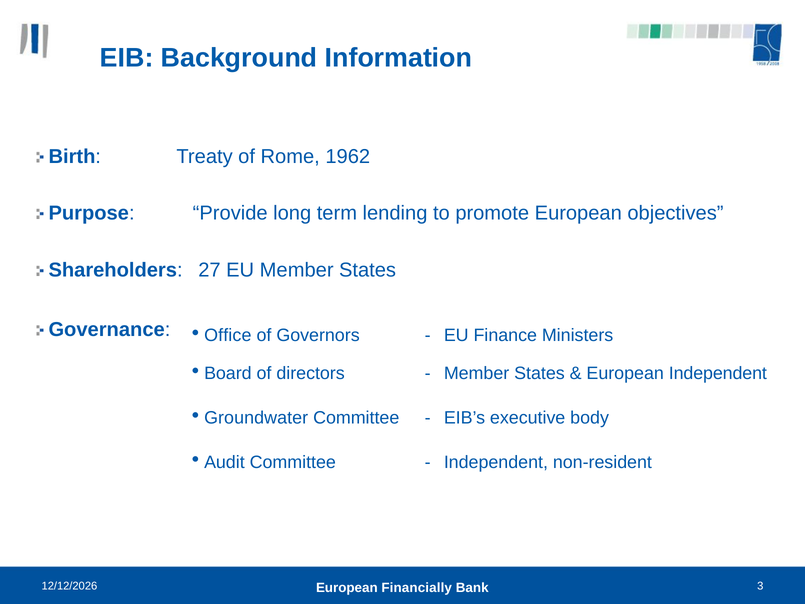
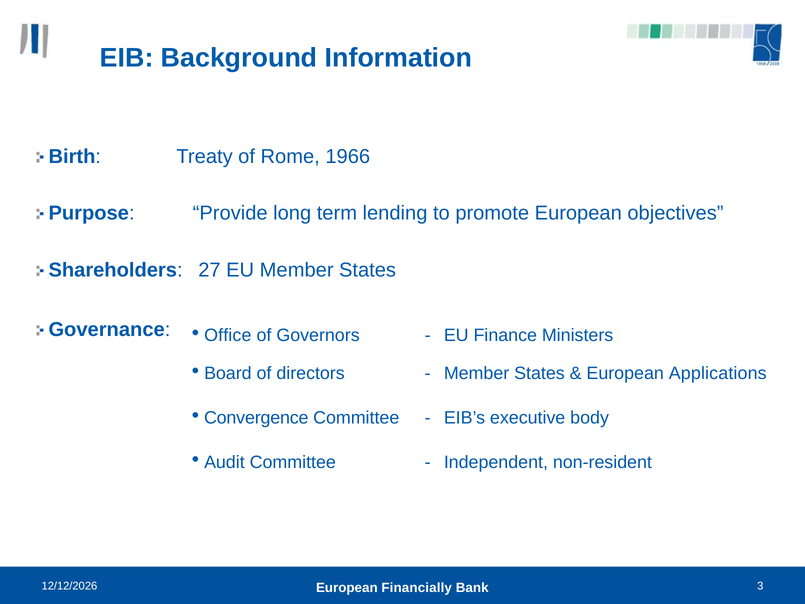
1962: 1962 -> 1966
European Independent: Independent -> Applications
Groundwater: Groundwater -> Convergence
